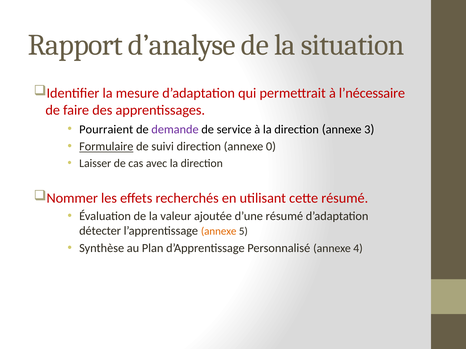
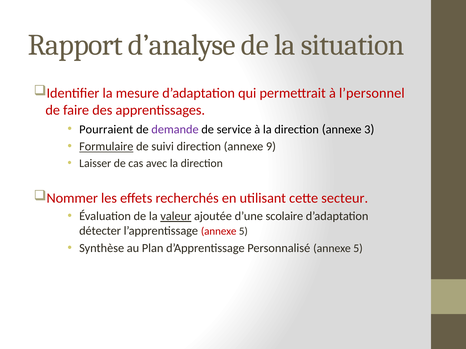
l’nécessaire: l’nécessaire -> l’personnel
0: 0 -> 9
cette résumé: résumé -> secteur
valeur underline: none -> present
d’une résumé: résumé -> scolaire
annexe at (219, 232) colour: orange -> red
Personnalisé annexe 4: 4 -> 5
